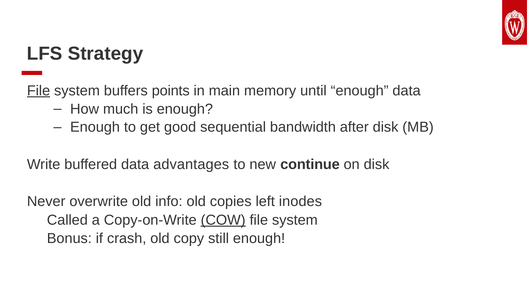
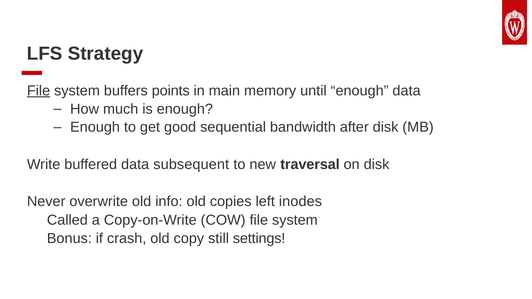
advantages: advantages -> subsequent
continue: continue -> traversal
COW underline: present -> none
still enough: enough -> settings
